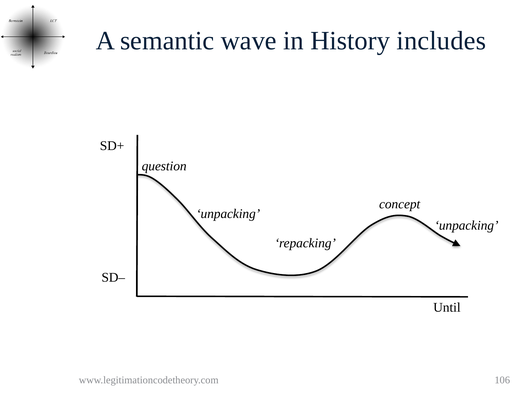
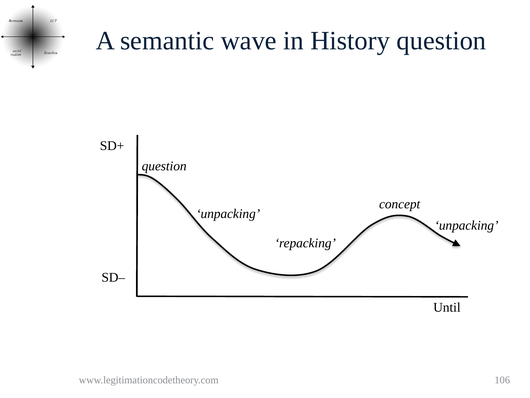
History includes: includes -> question
